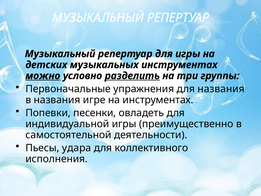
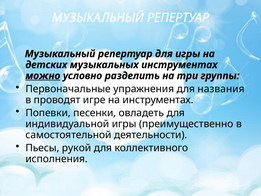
разделить underline: present -> none
в названия: названия -> проводят
удара: удара -> рукой
